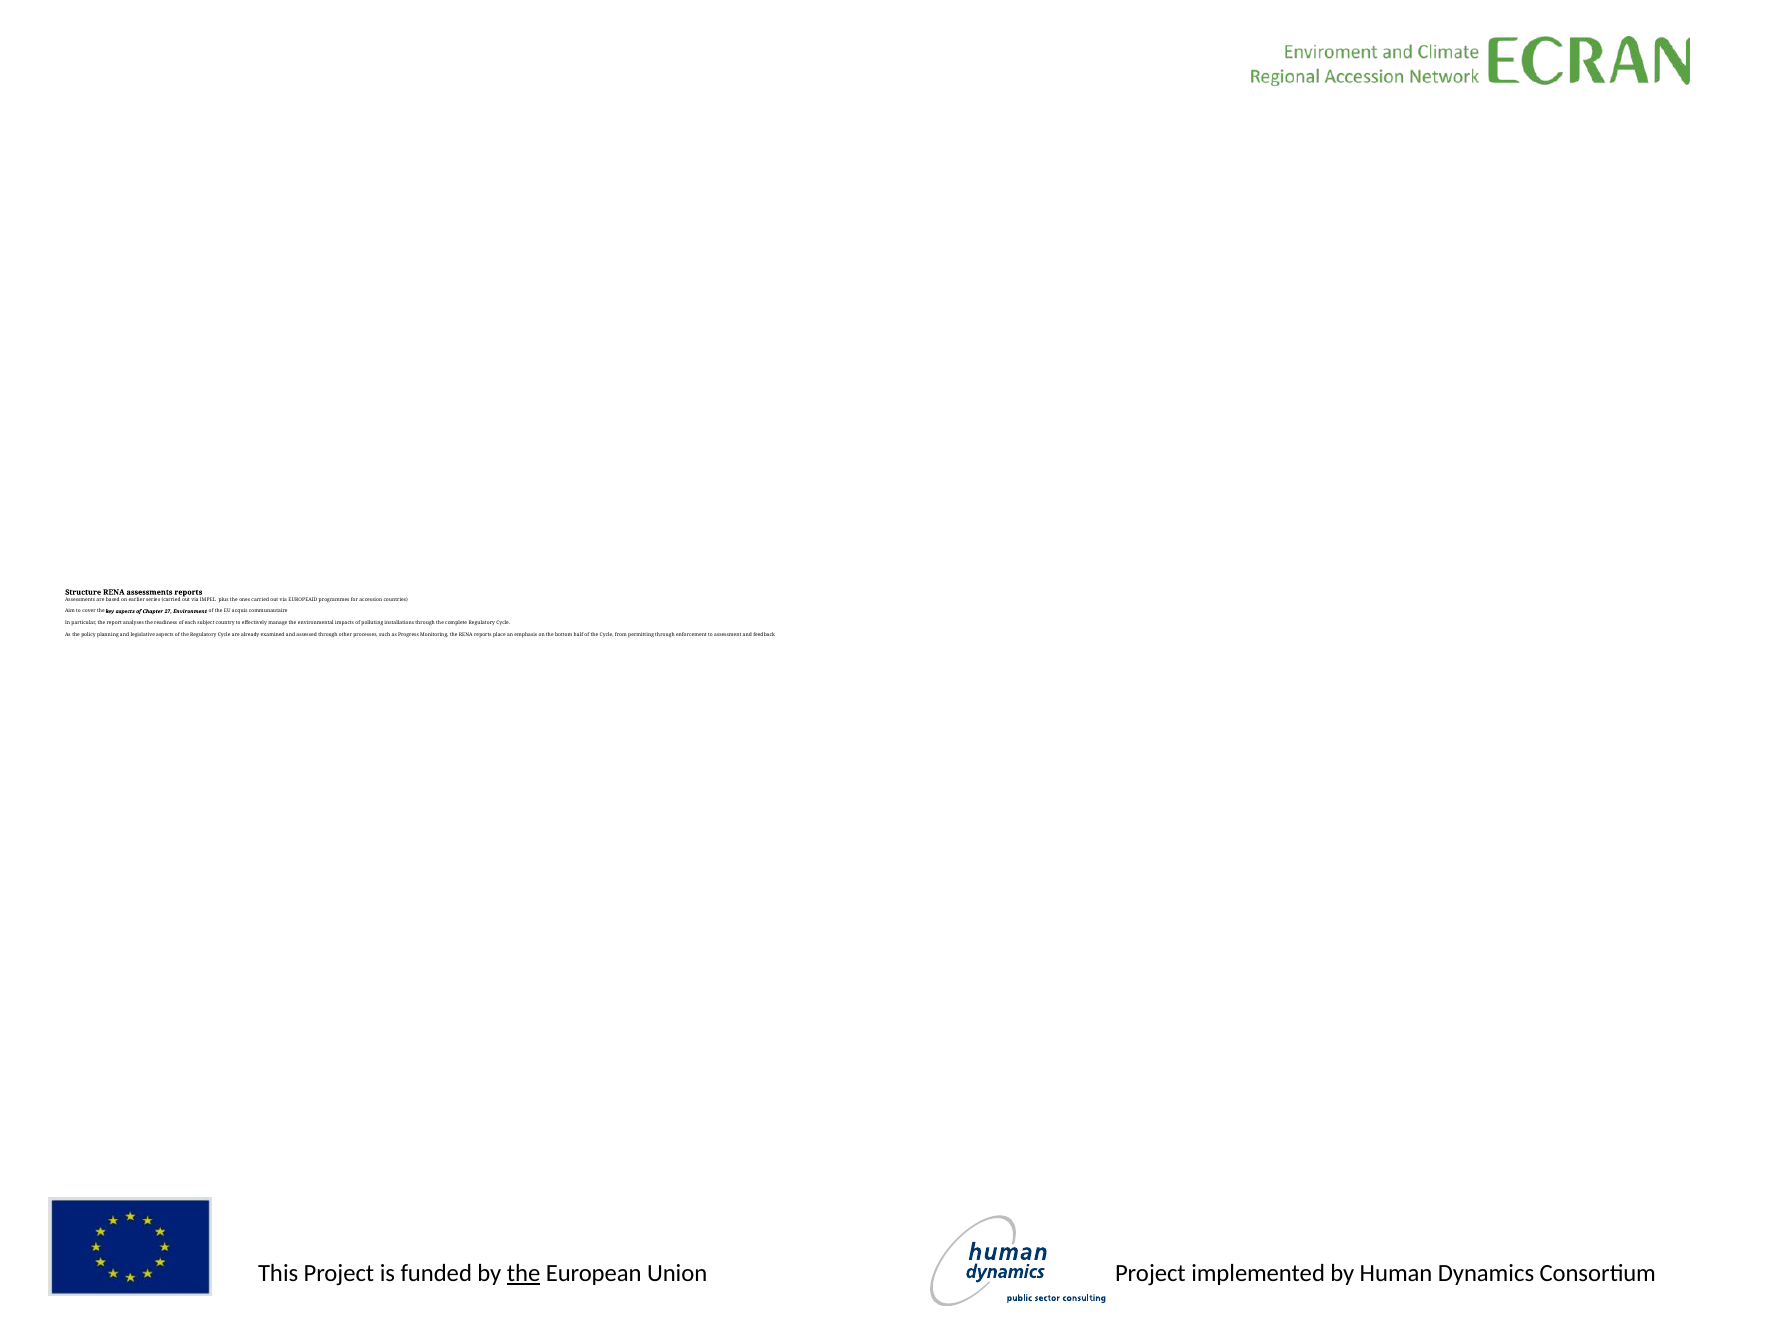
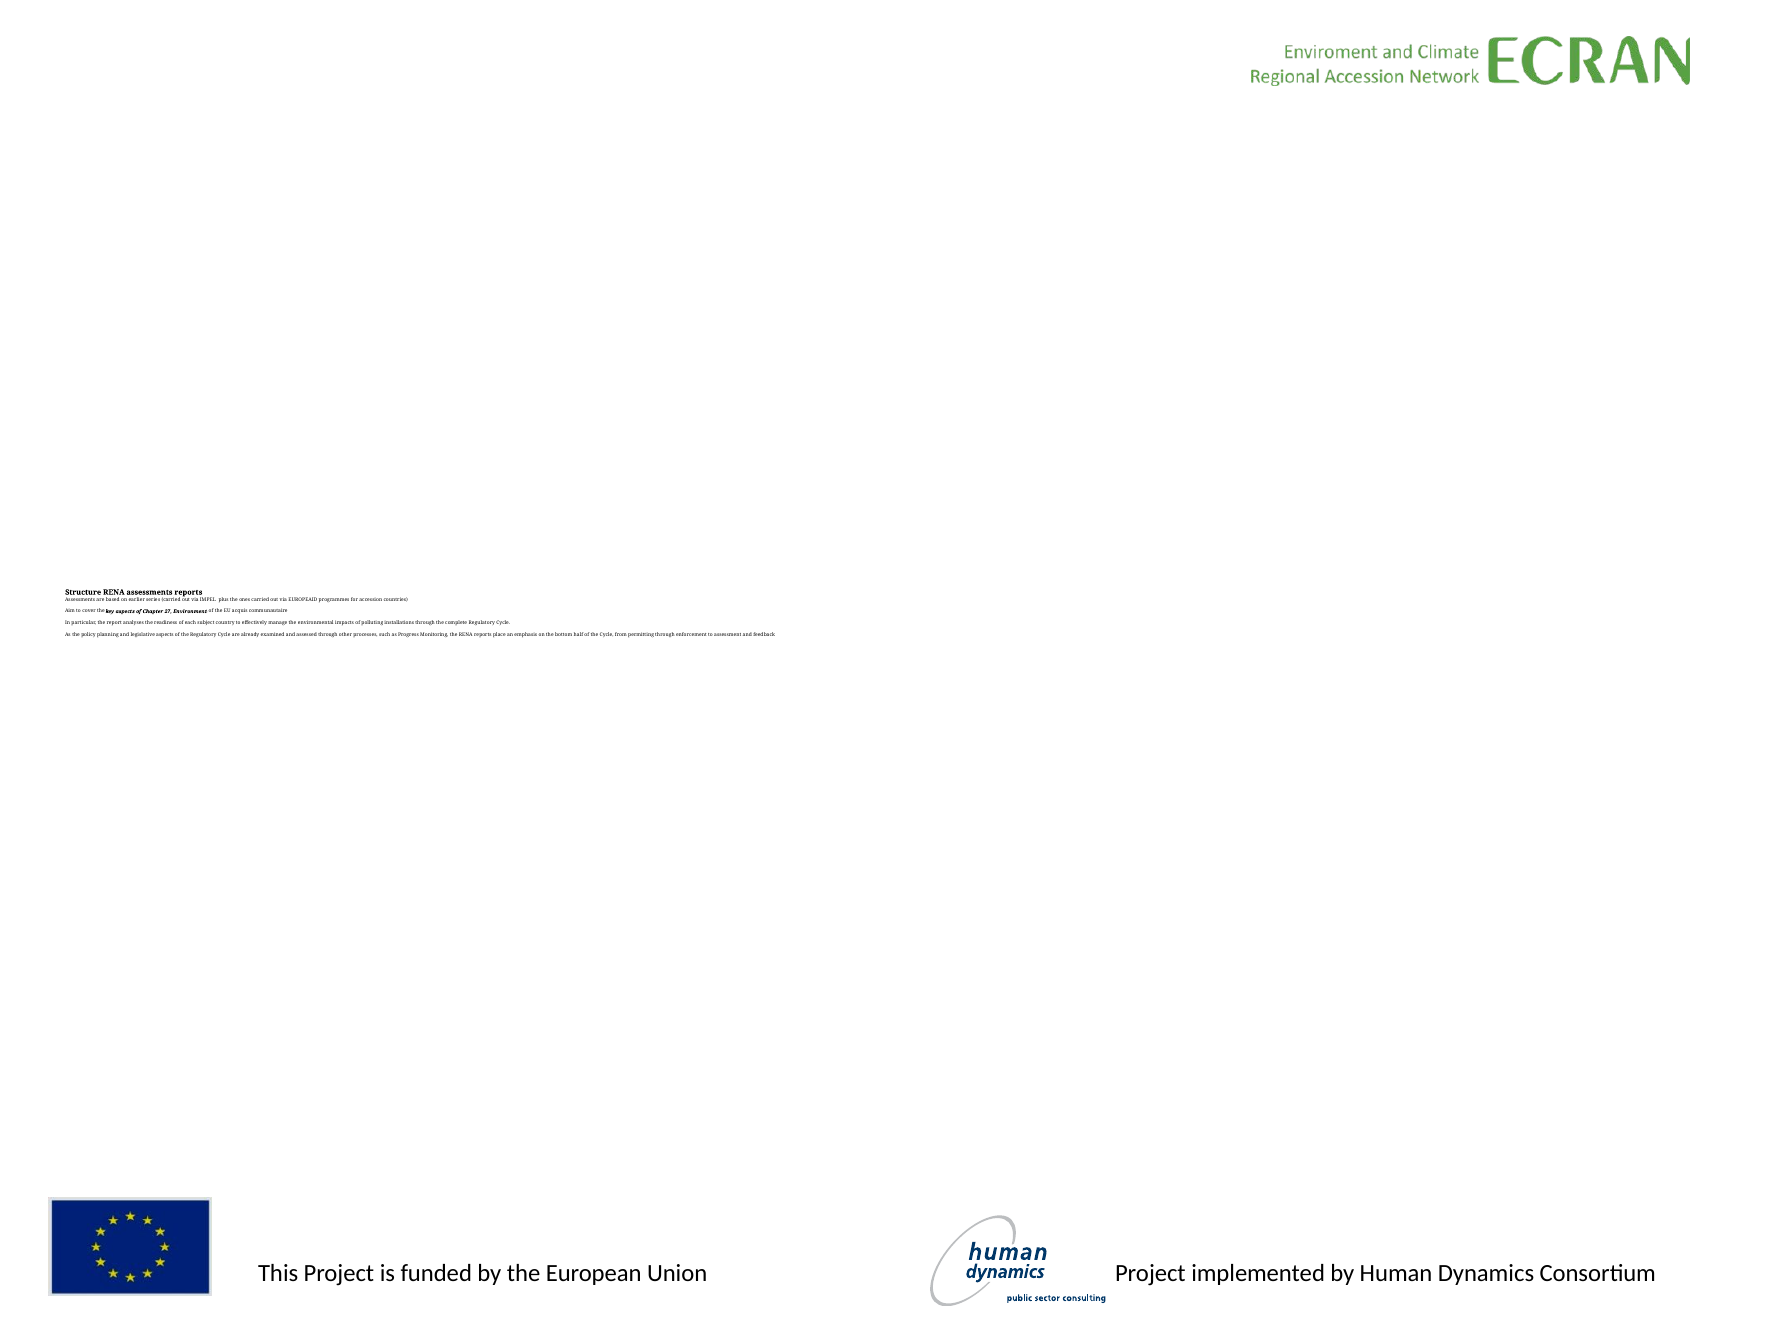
the at (524, 1273) underline: present -> none
